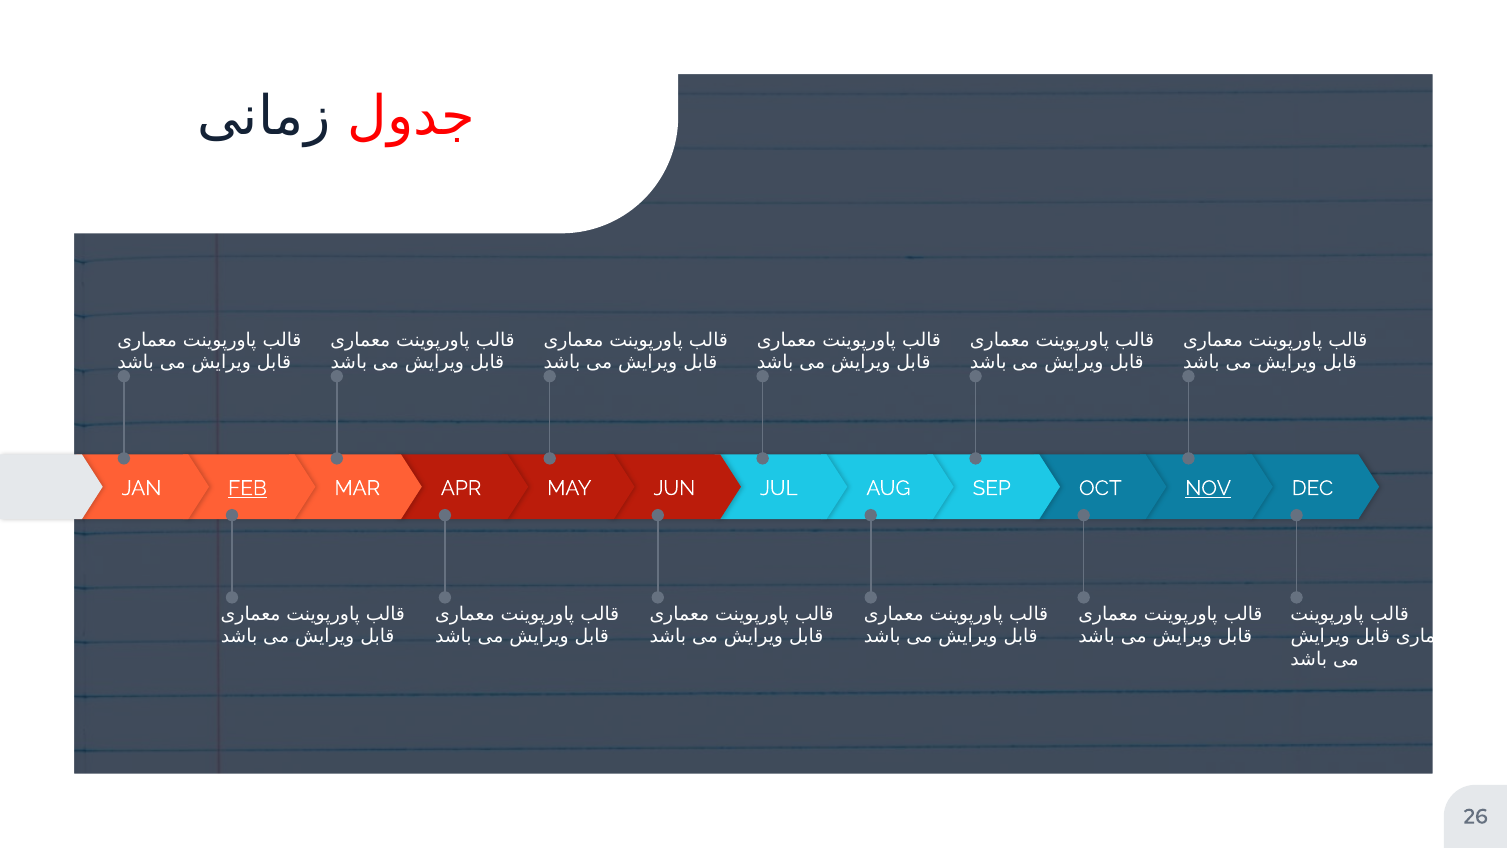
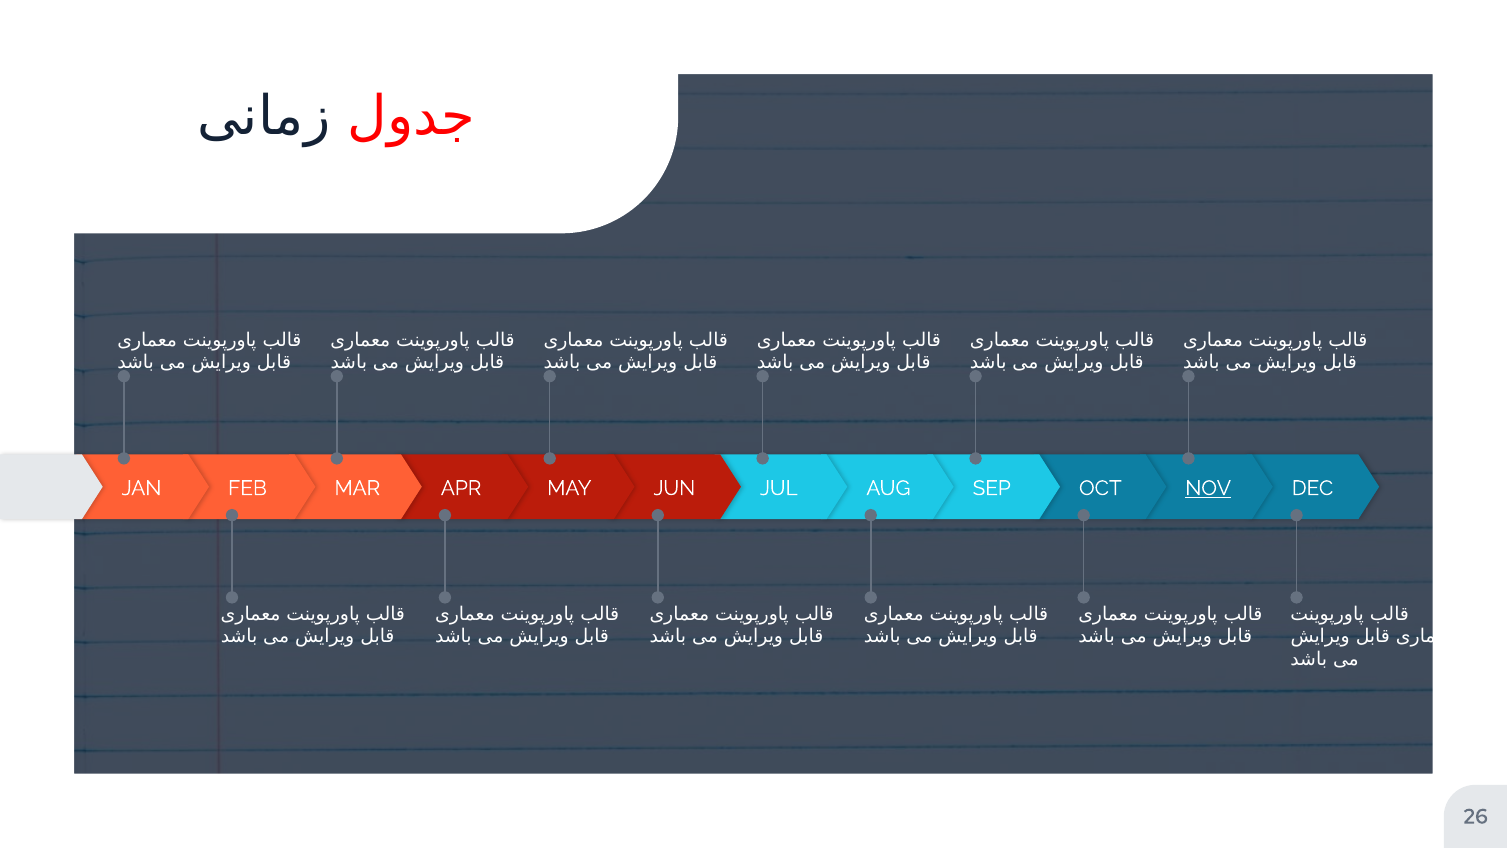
FEB underline: present -> none
